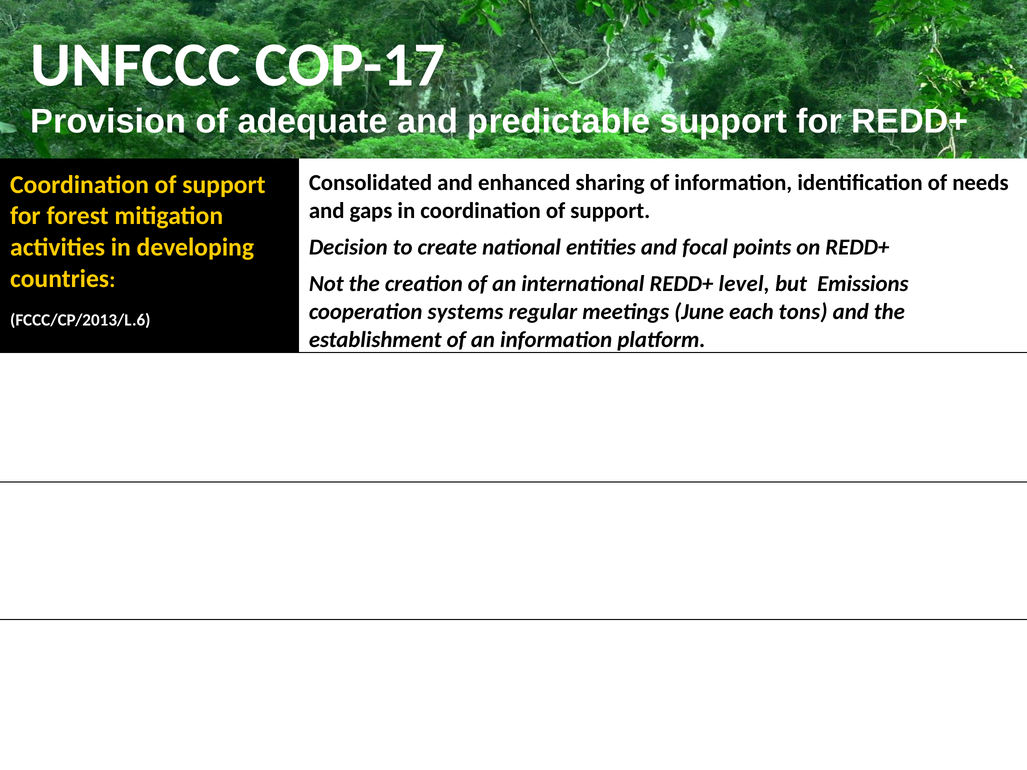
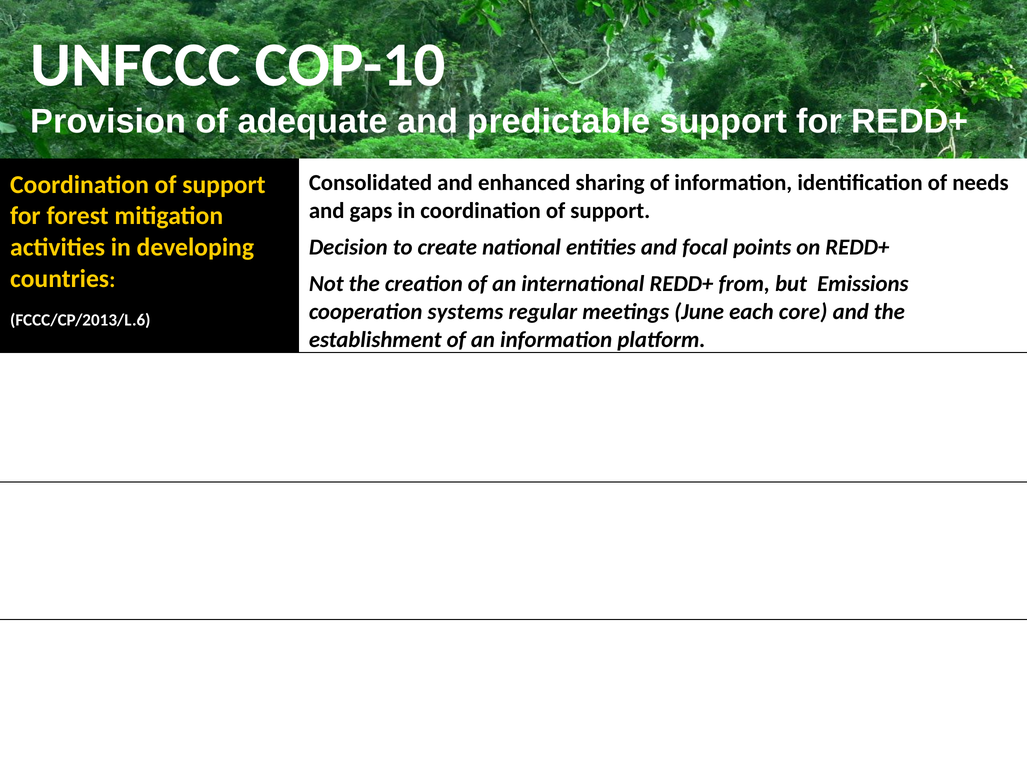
COP-17: COP-17 -> COP-10
REDD+ level: level -> from
tons: tons -> core
